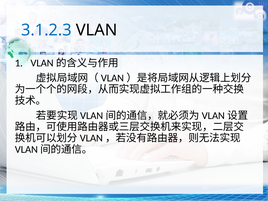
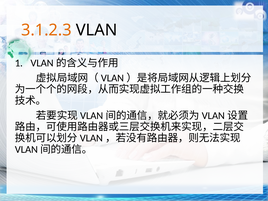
3.1.2.3 colour: blue -> orange
